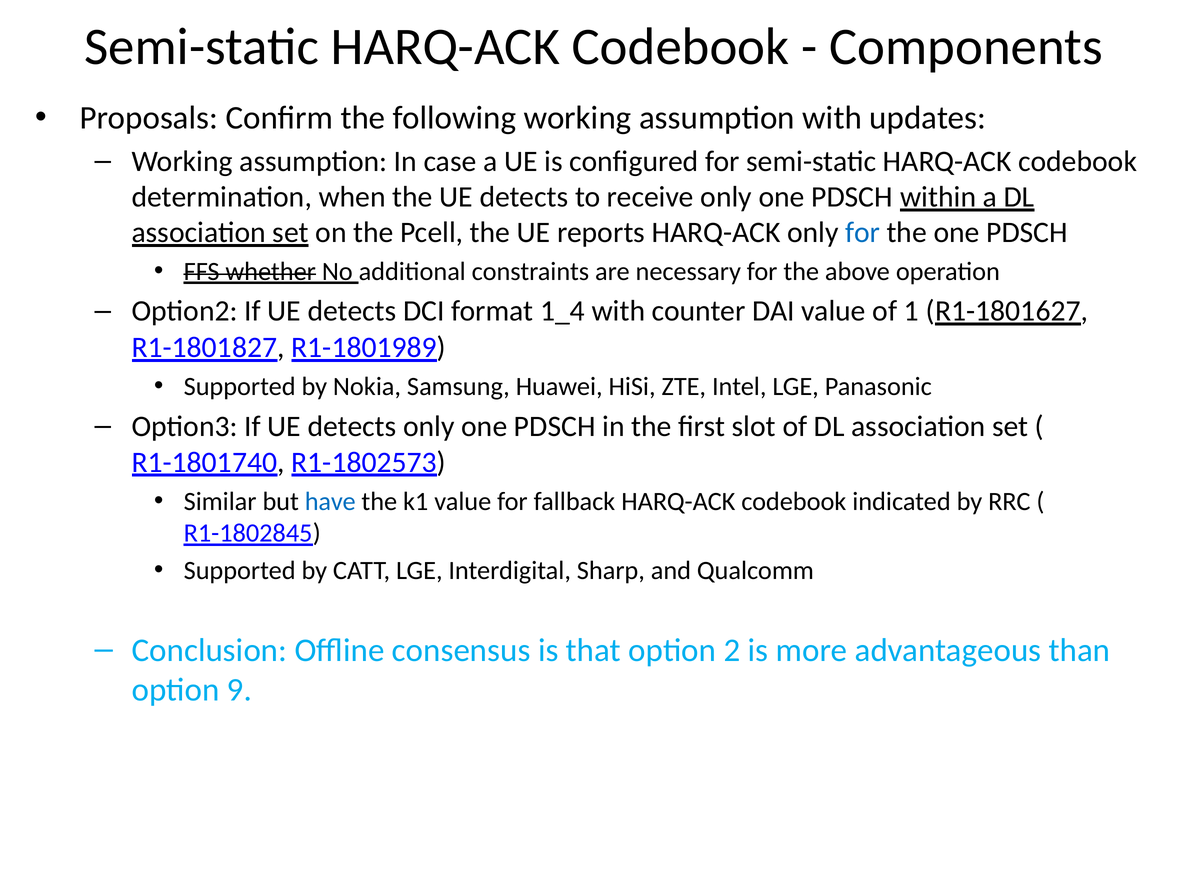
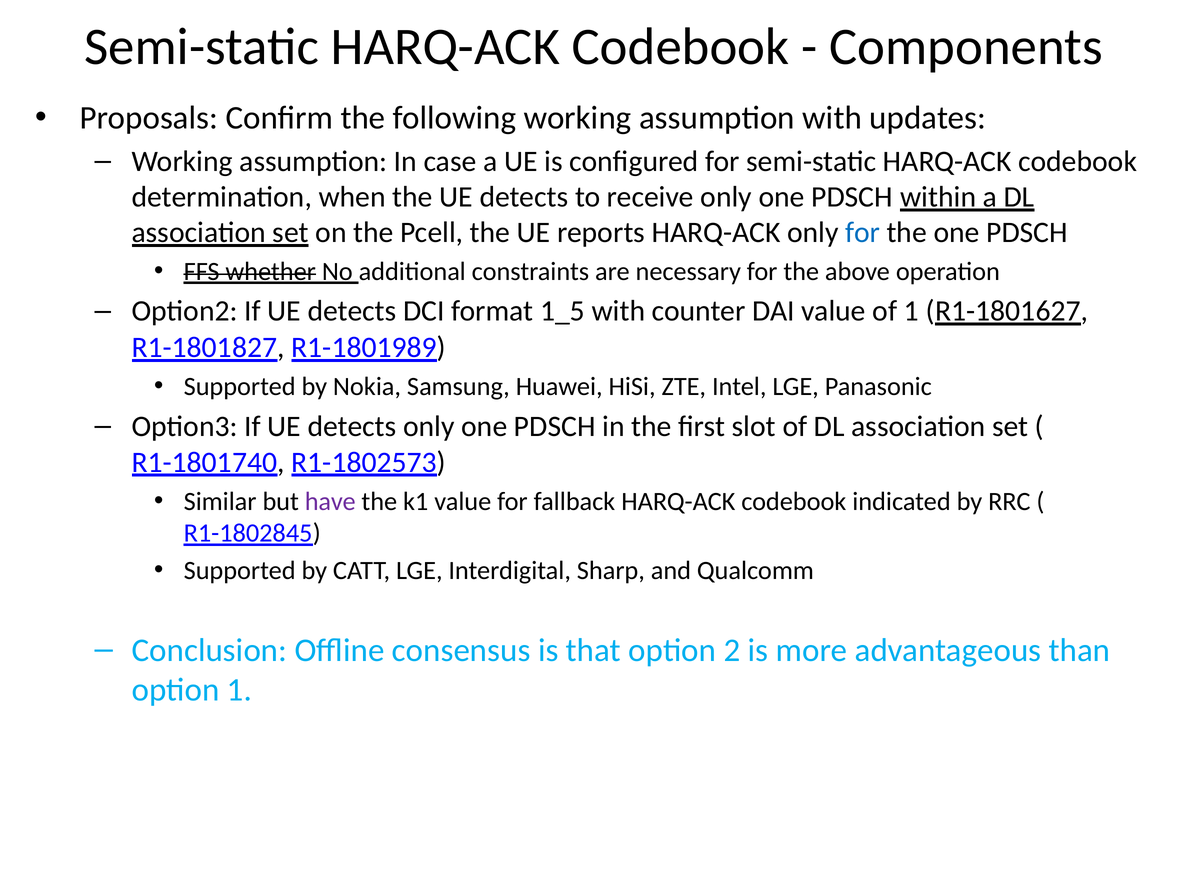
1_4: 1_4 -> 1_5
have colour: blue -> purple
option 9: 9 -> 1
